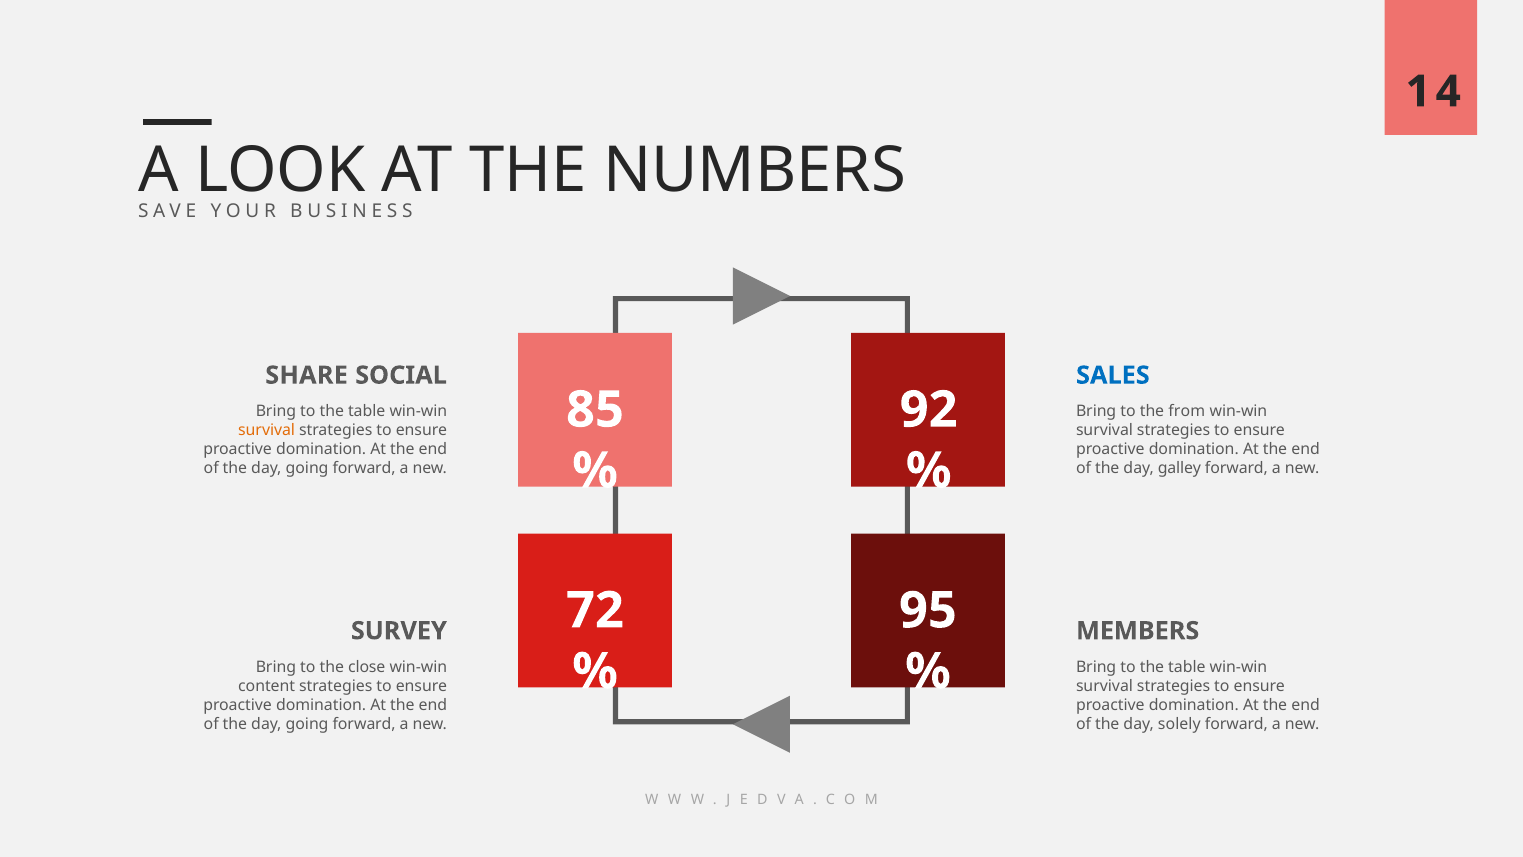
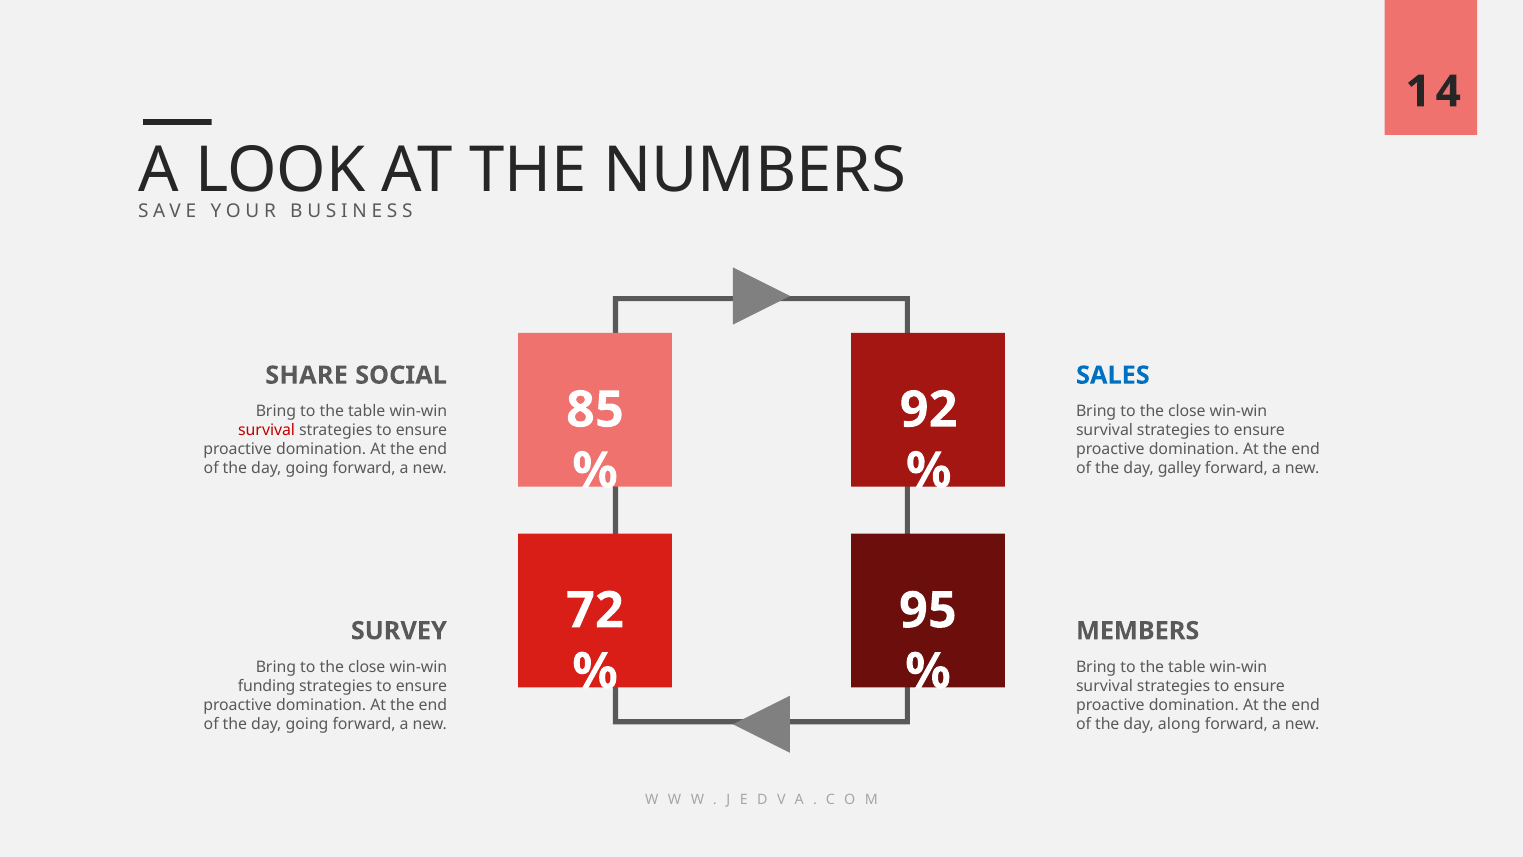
from at (1187, 411): from -> close
survival at (267, 430) colour: orange -> red
content: content -> funding
solely: solely -> along
